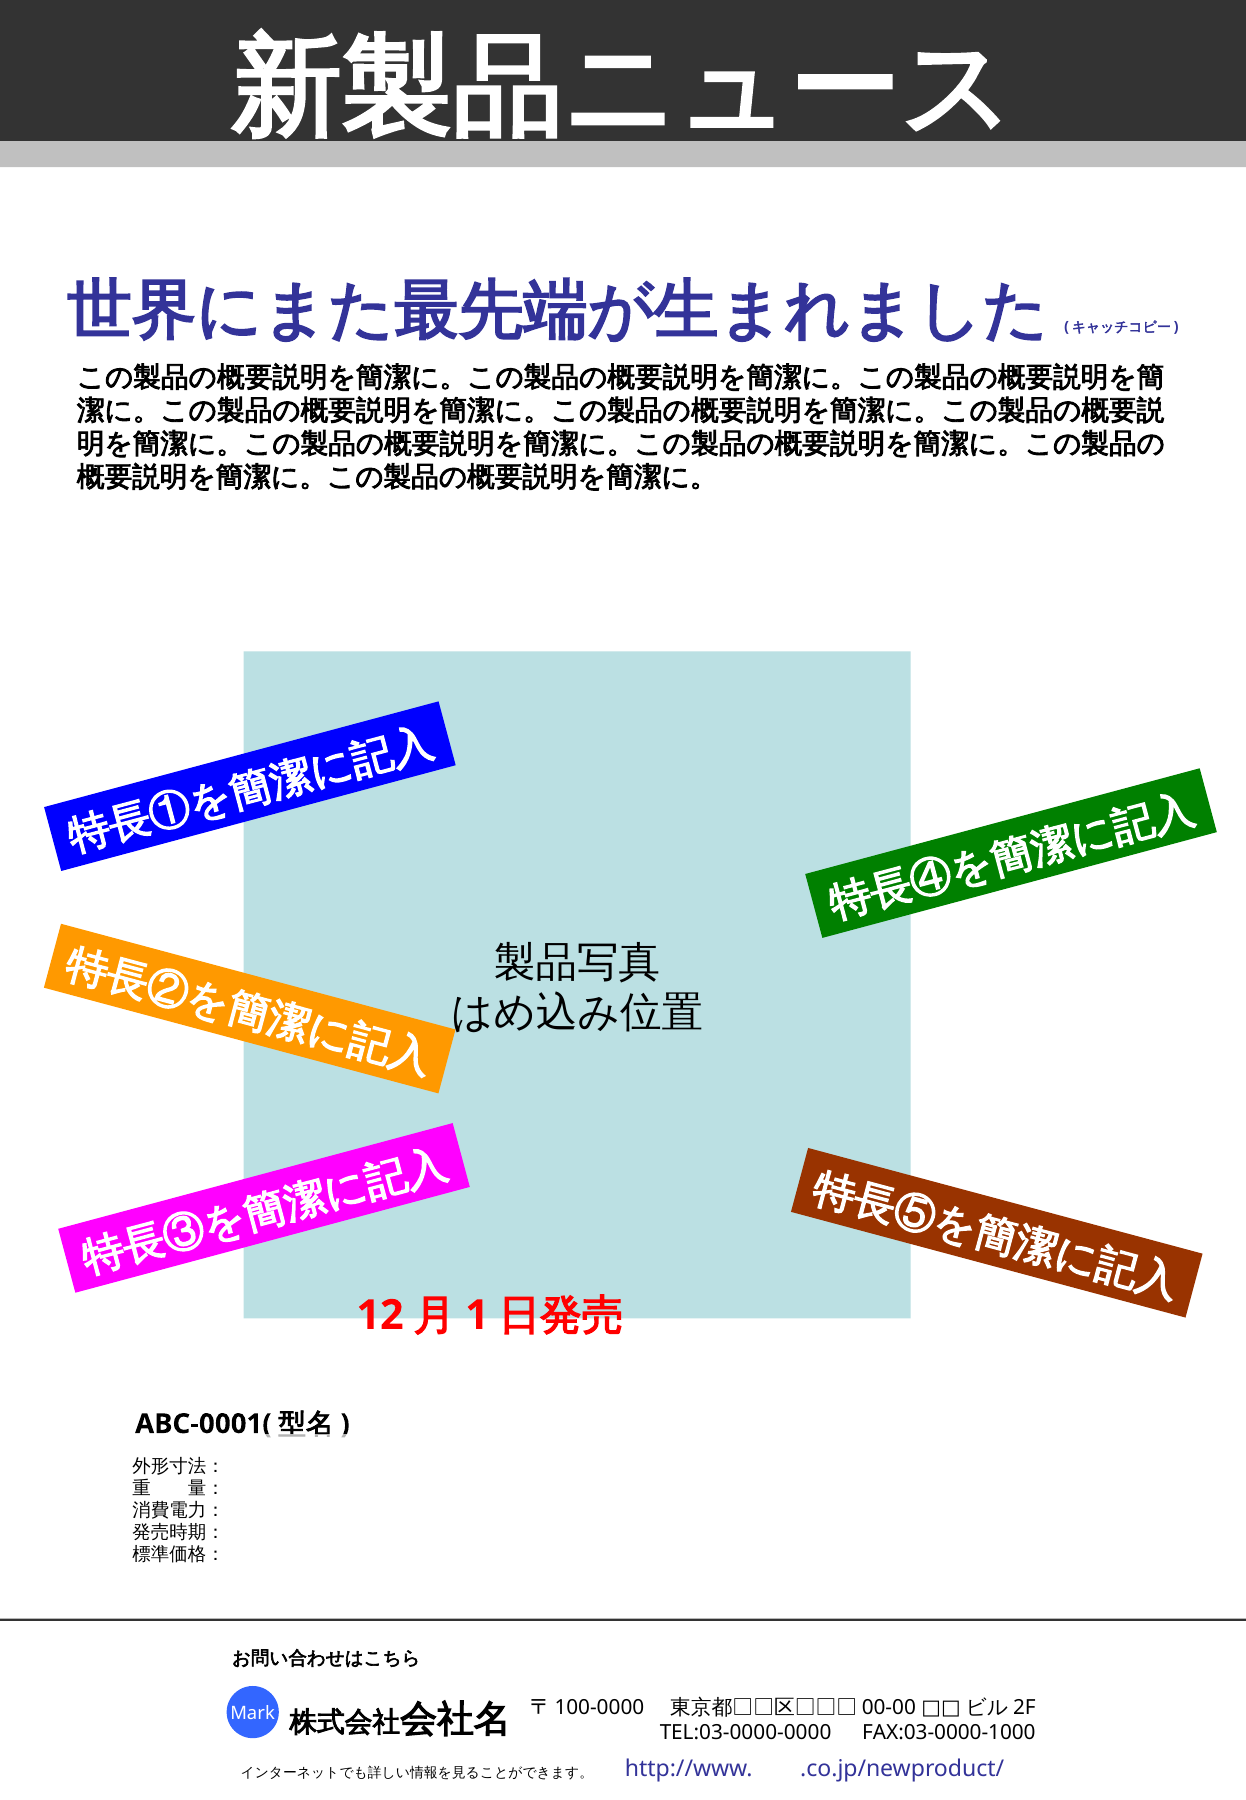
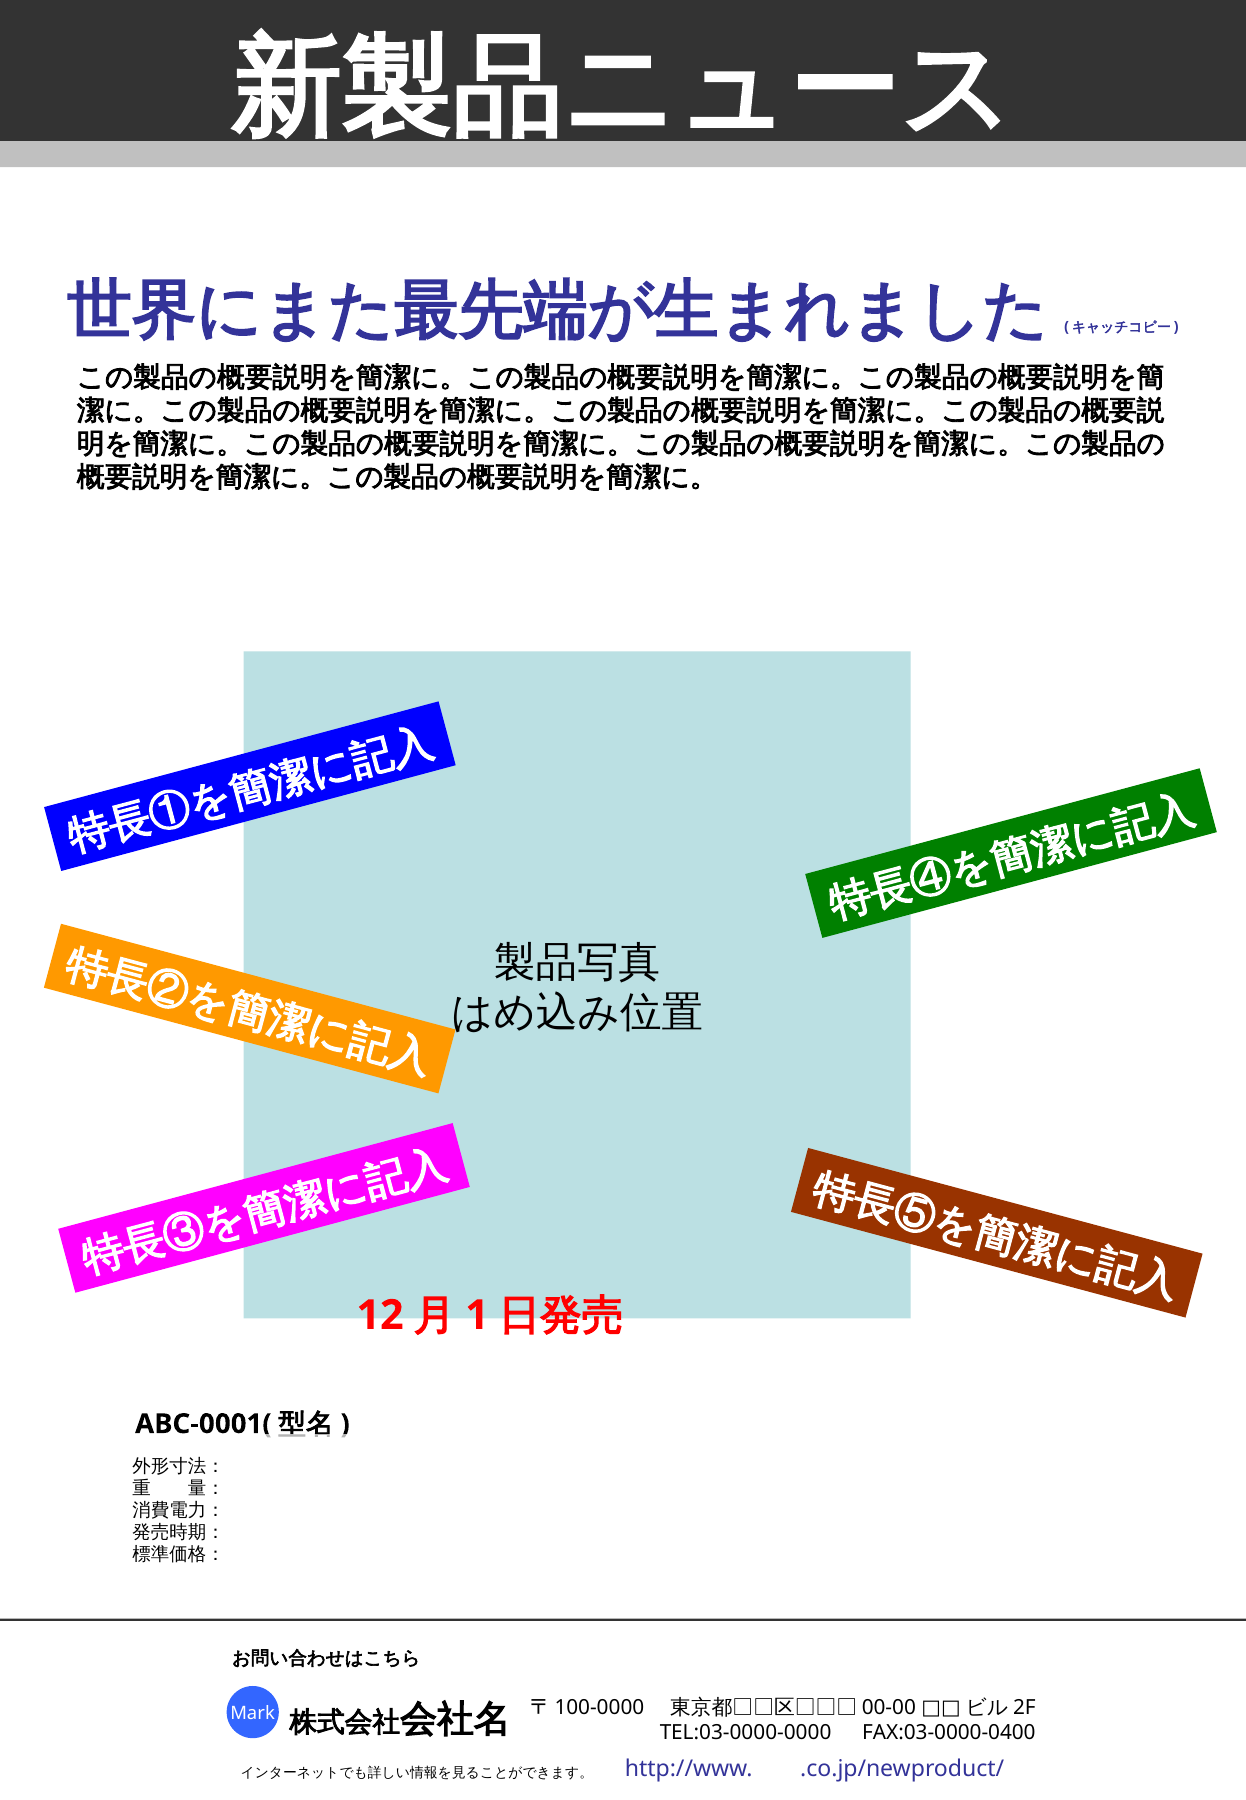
FAX:03-0000-1000: FAX:03-0000-1000 -> FAX:03-0000-0400
